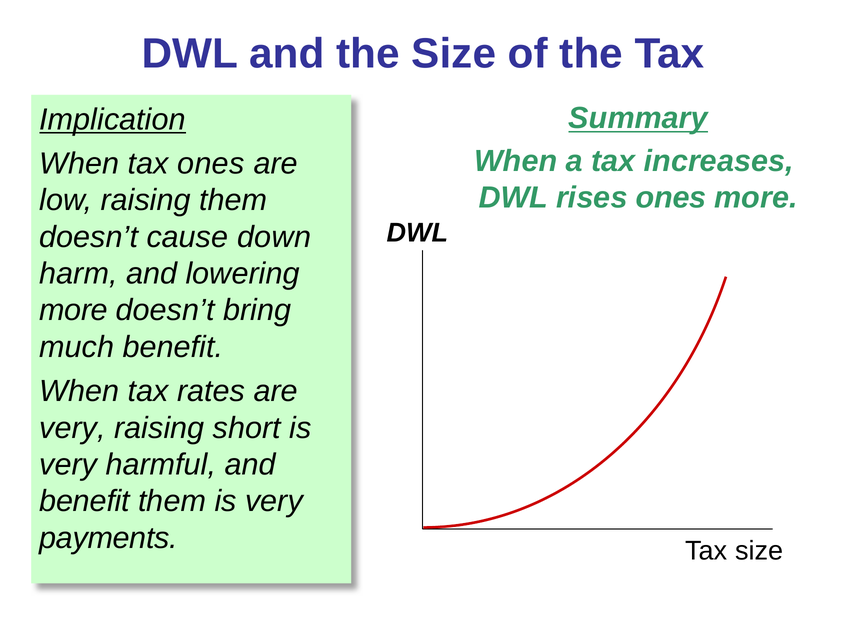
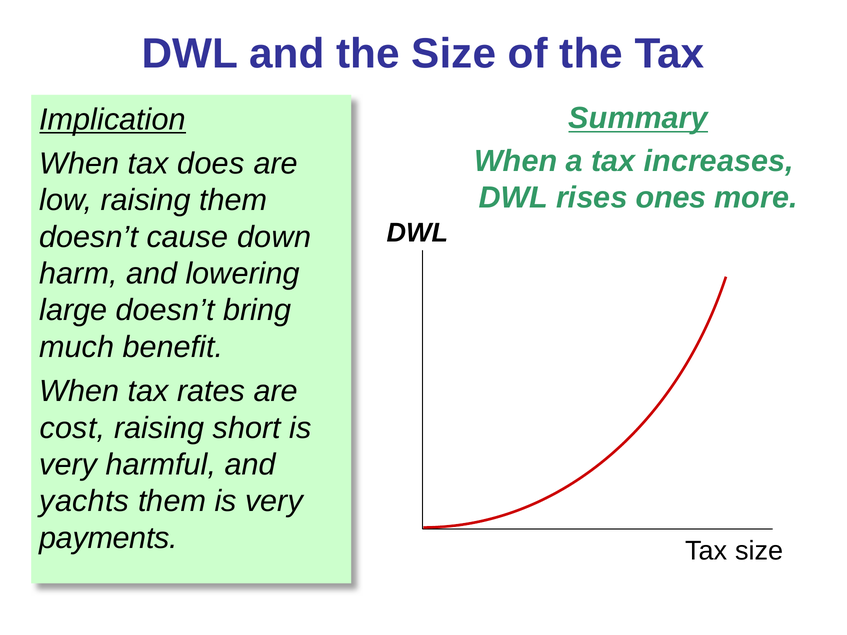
tax ones: ones -> does
more at (74, 311): more -> large
very at (73, 428): very -> cost
benefit at (85, 502): benefit -> yachts
